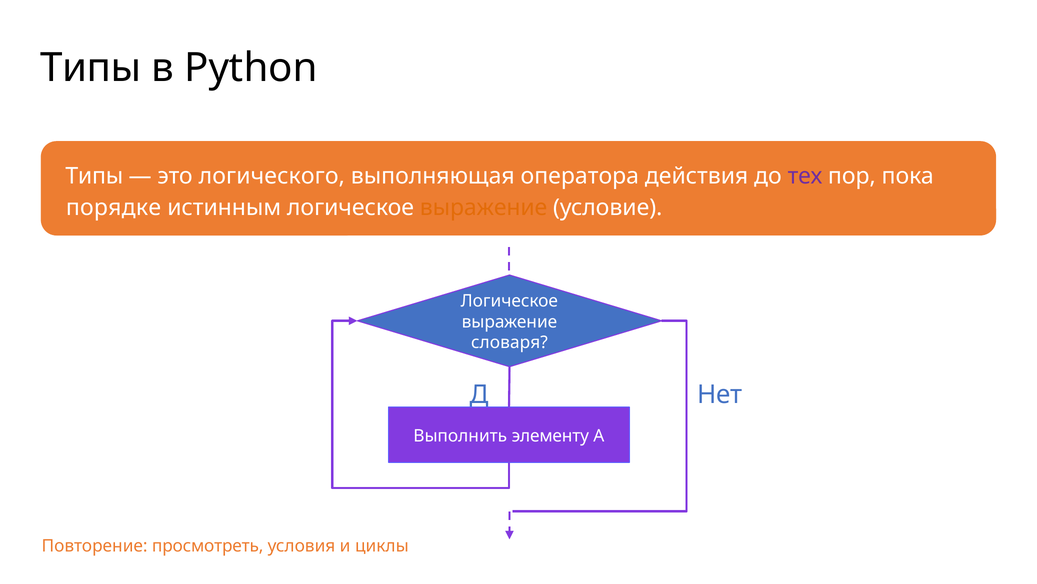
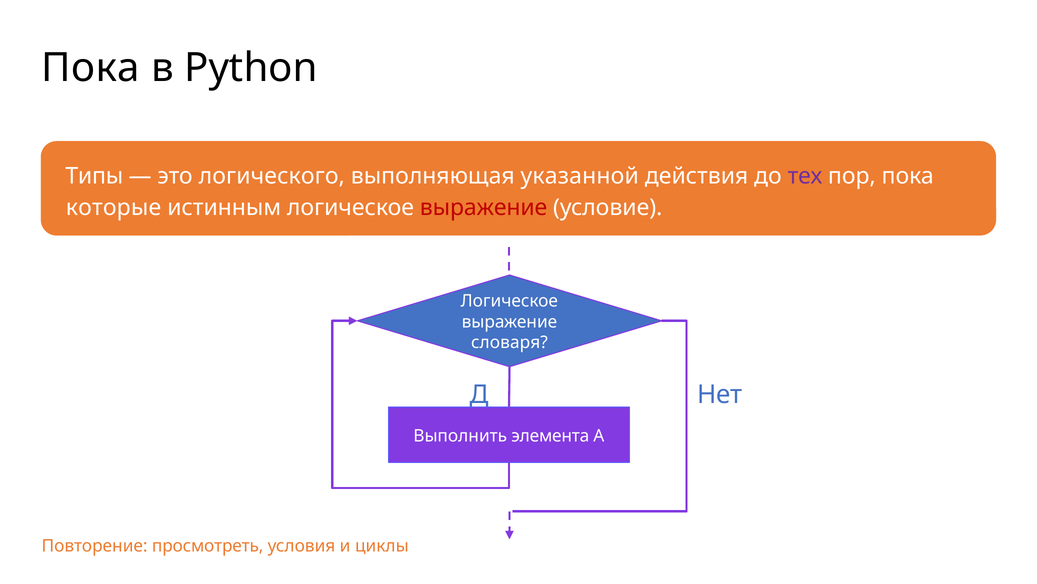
Типы at (91, 68): Типы -> Пока
оператора: оператора -> указанной
порядке: порядке -> которые
выражение at (484, 208) colour: orange -> red
элементу: элементу -> элемента
